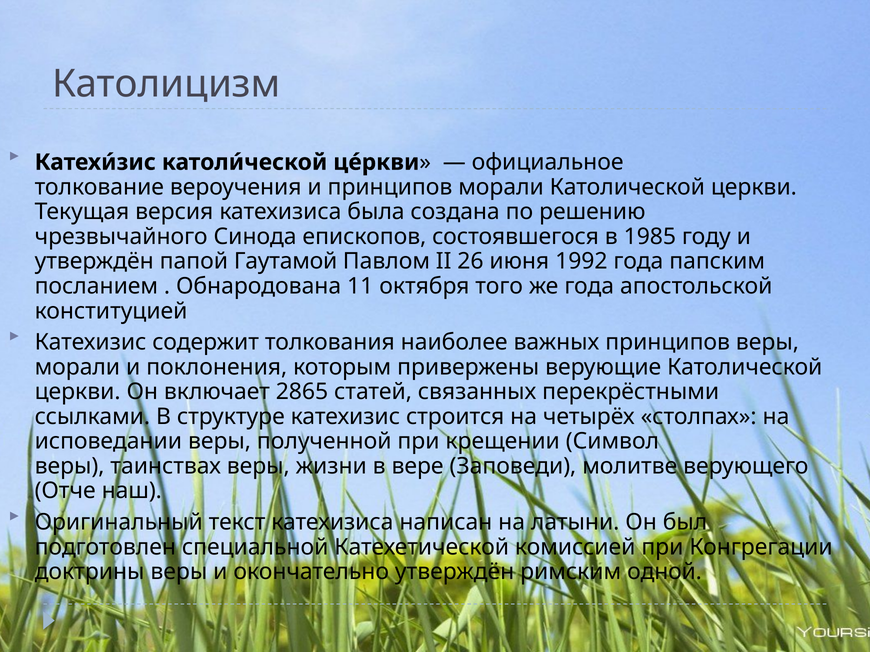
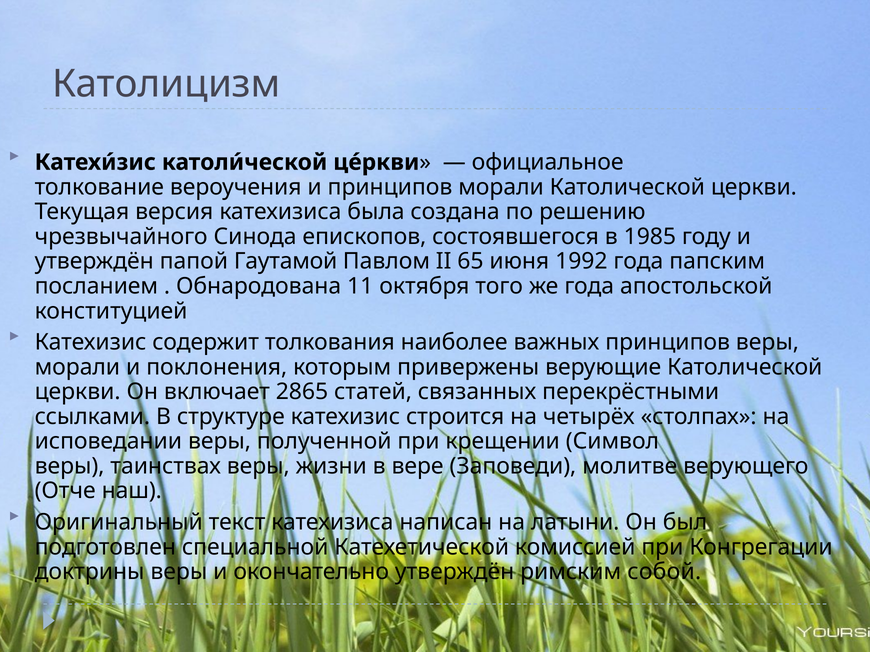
26: 26 -> 65
одной: одной -> собой
